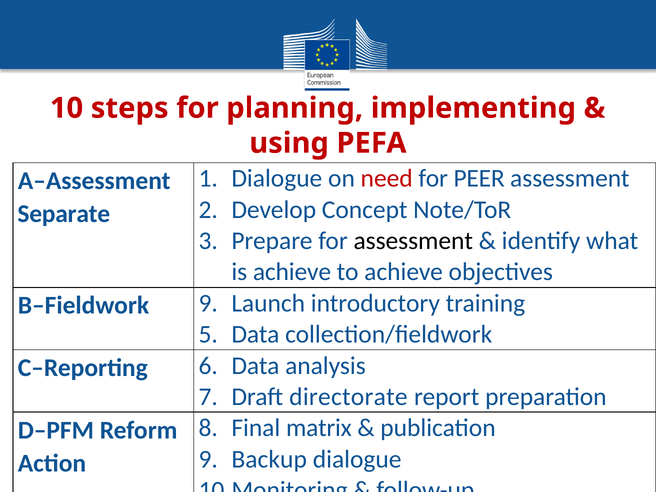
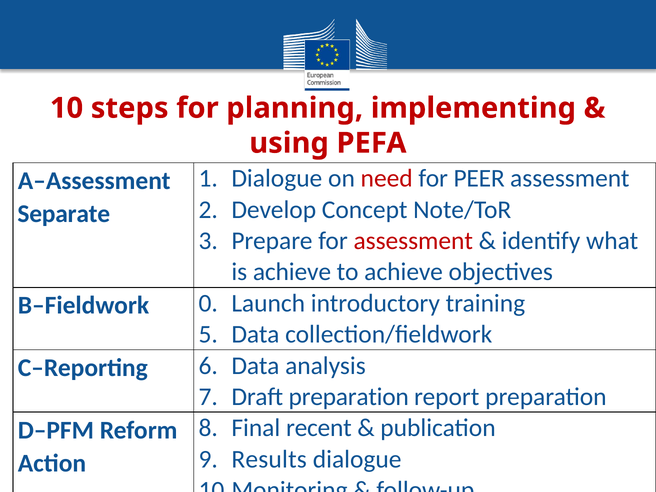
assessment at (413, 241) colour: black -> red
B–Fieldwork 9: 9 -> 0
Draft directorate: directorate -> preparation
matrix: matrix -> recent
Backup: Backup -> Results
